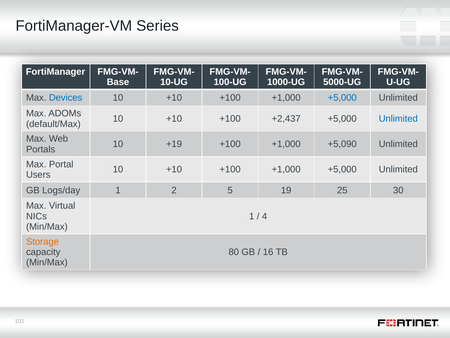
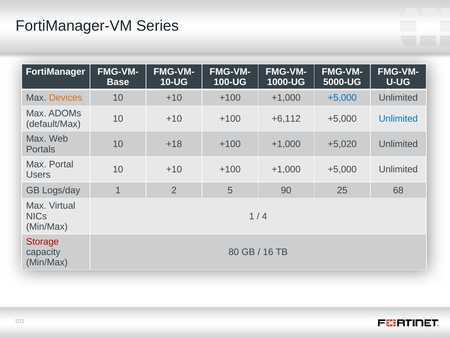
Devices colour: blue -> orange
+2,437: +2,437 -> +6,112
+19: +19 -> +18
+5,090: +5,090 -> +5,020
19: 19 -> 90
30: 30 -> 68
Storage colour: orange -> red
